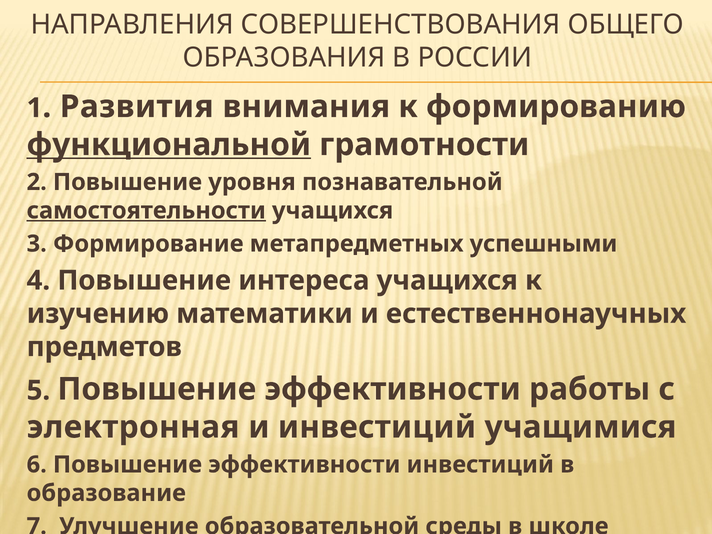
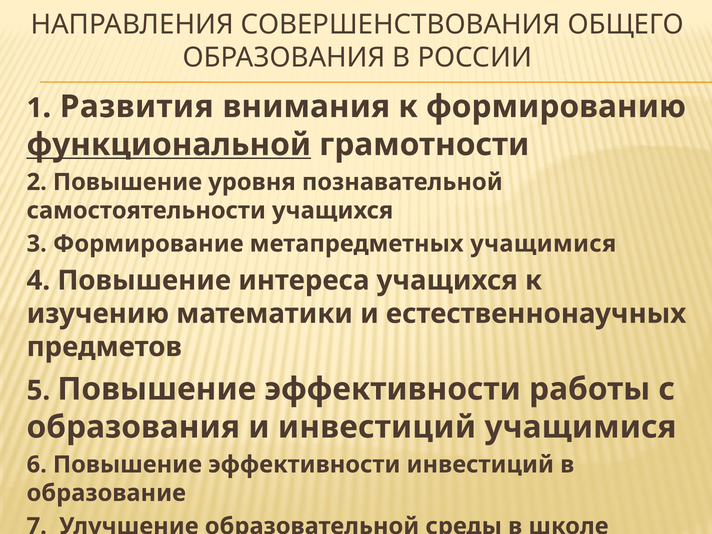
самостоятельности underline: present -> none
метапредметных успешными: успешными -> учащимися
электронная at (133, 427): электронная -> образования
